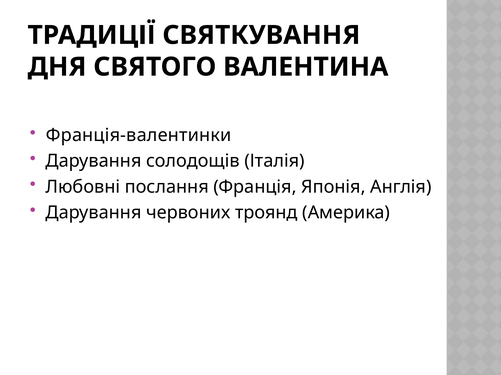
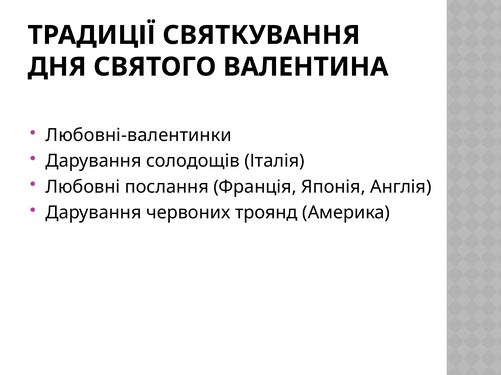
Франція-валентинки: Франція-валентинки -> Любовні-валентинки
